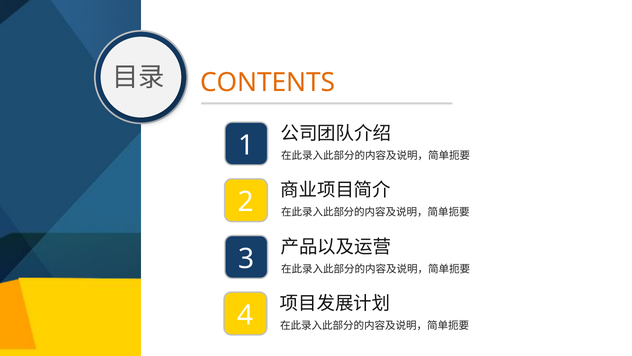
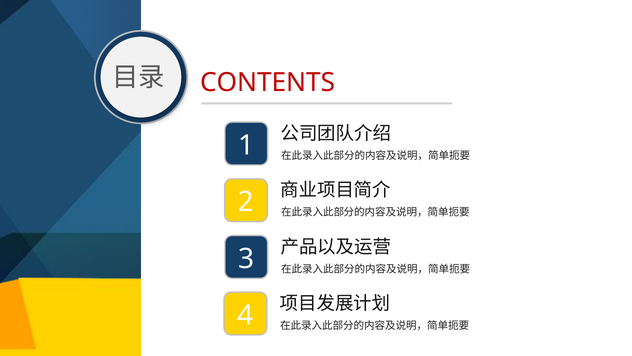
CONTENTS colour: orange -> red
